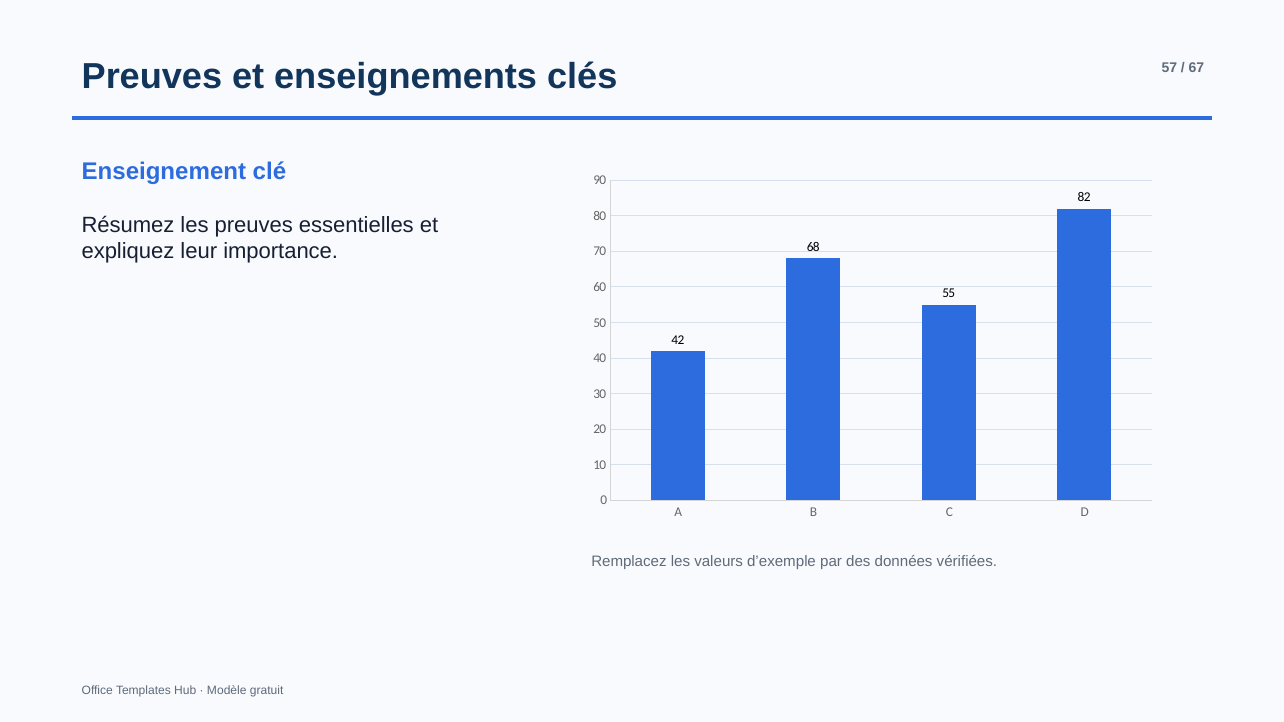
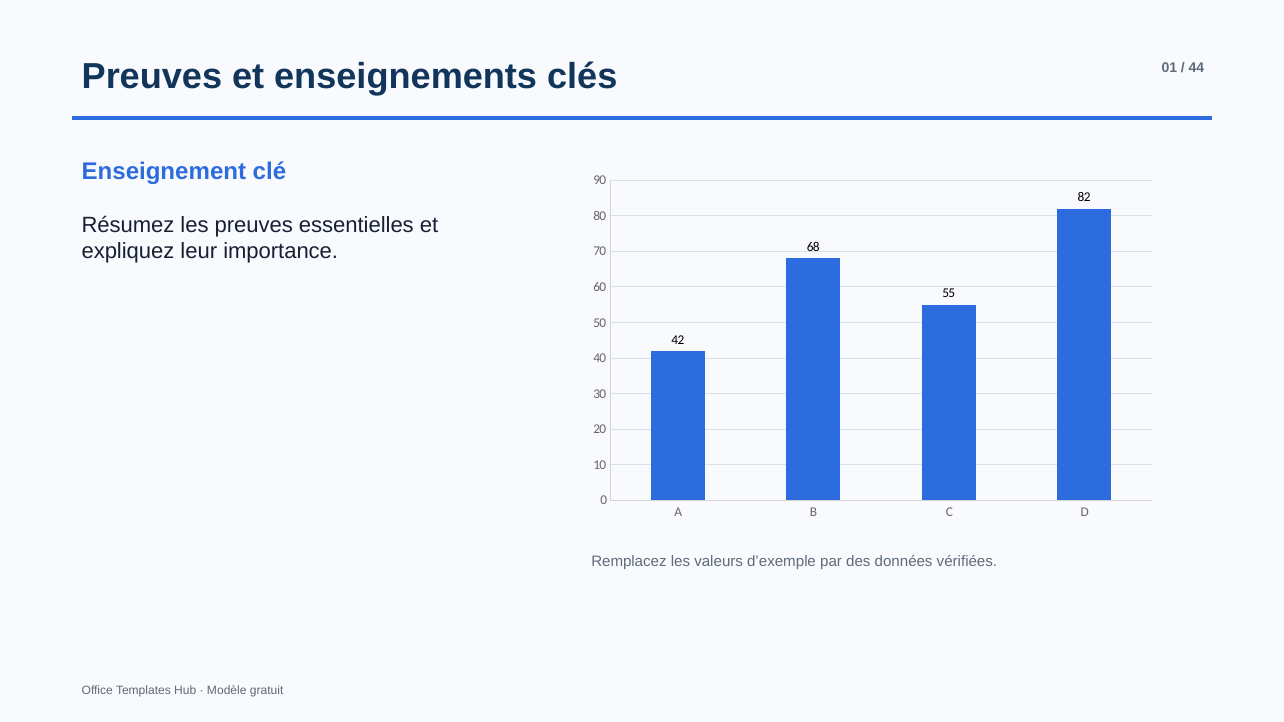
57: 57 -> 01
67: 67 -> 44
